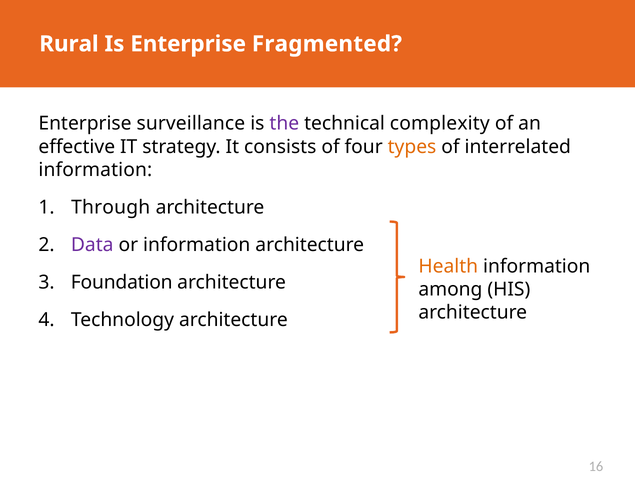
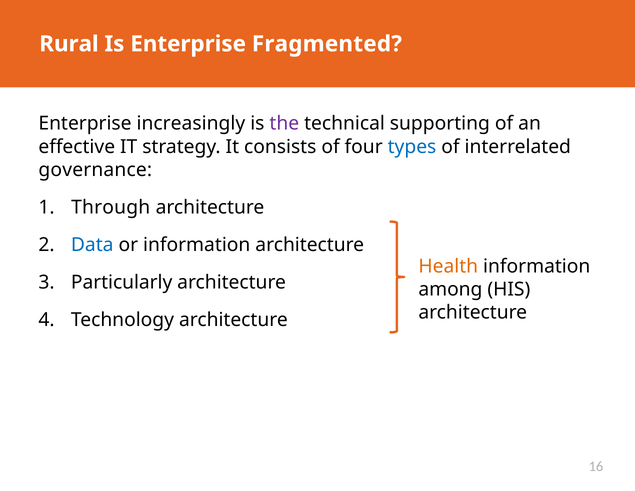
surveillance: surveillance -> increasingly
complexity: complexity -> supporting
types colour: orange -> blue
information at (95, 170): information -> governance
Data colour: purple -> blue
Foundation: Foundation -> Particularly
